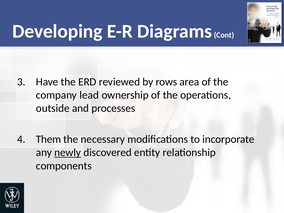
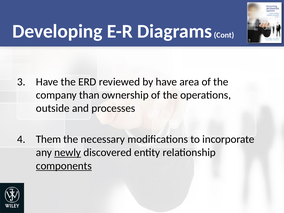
by rows: rows -> have
lead: lead -> than
components underline: none -> present
